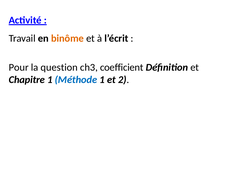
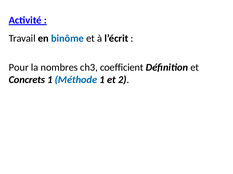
binôme colour: orange -> blue
question: question -> nombres
Chapitre: Chapitre -> Concrets
